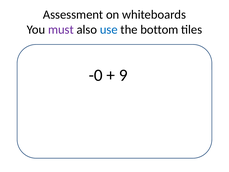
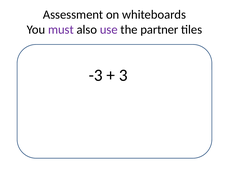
use colour: blue -> purple
bottom: bottom -> partner
-0: -0 -> -3
9: 9 -> 3
